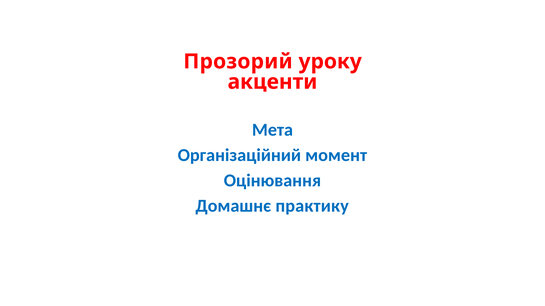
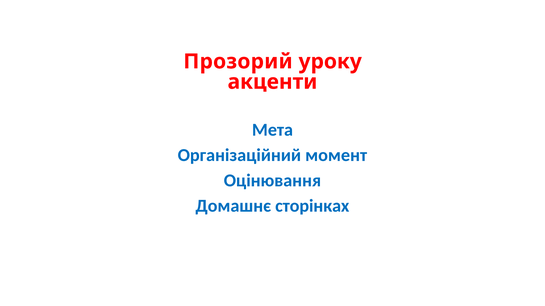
практику: практику -> сторінках
